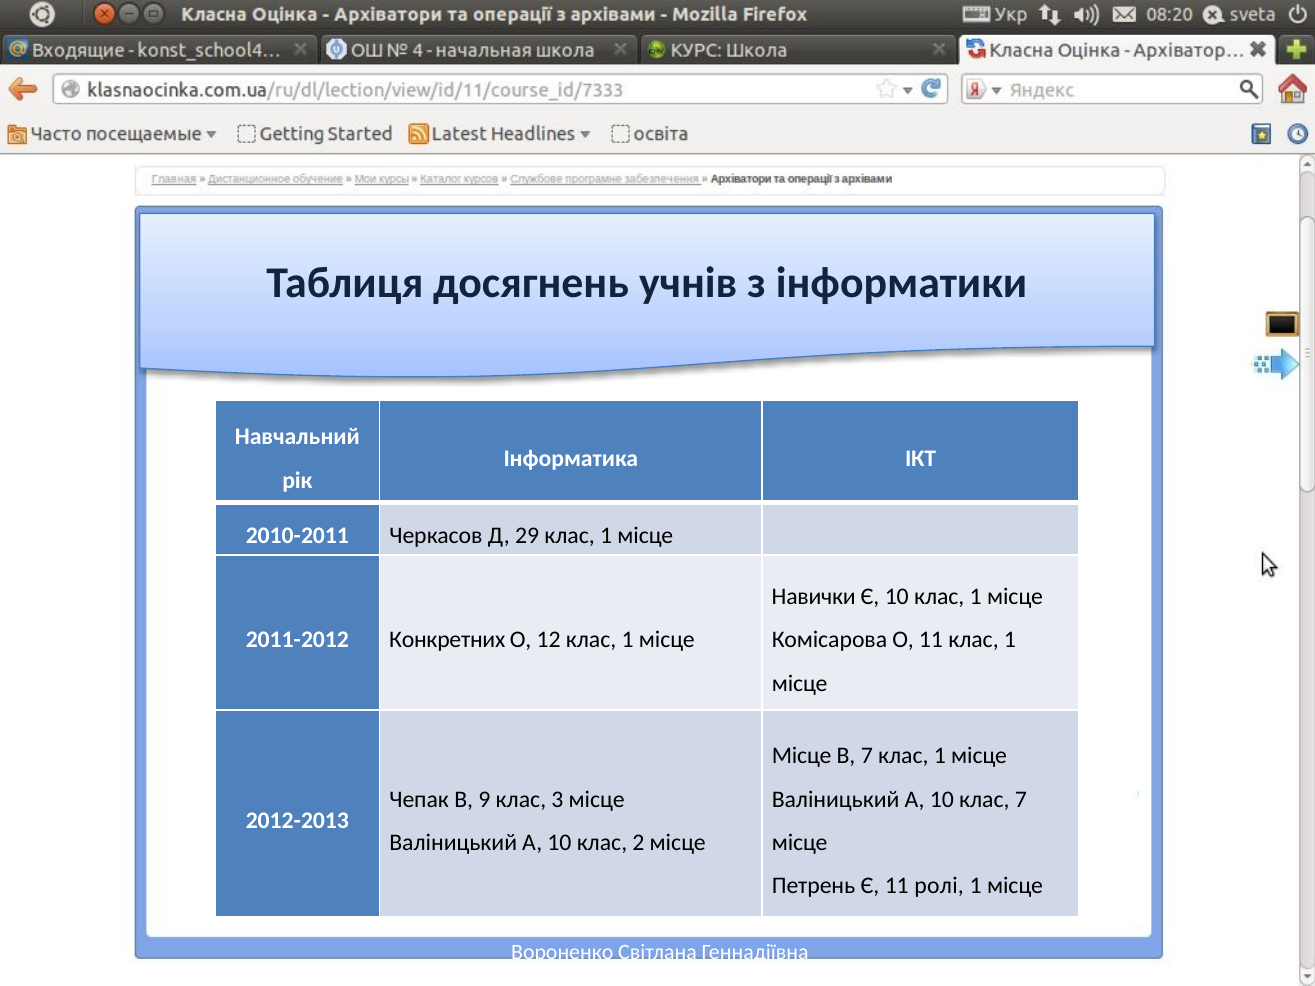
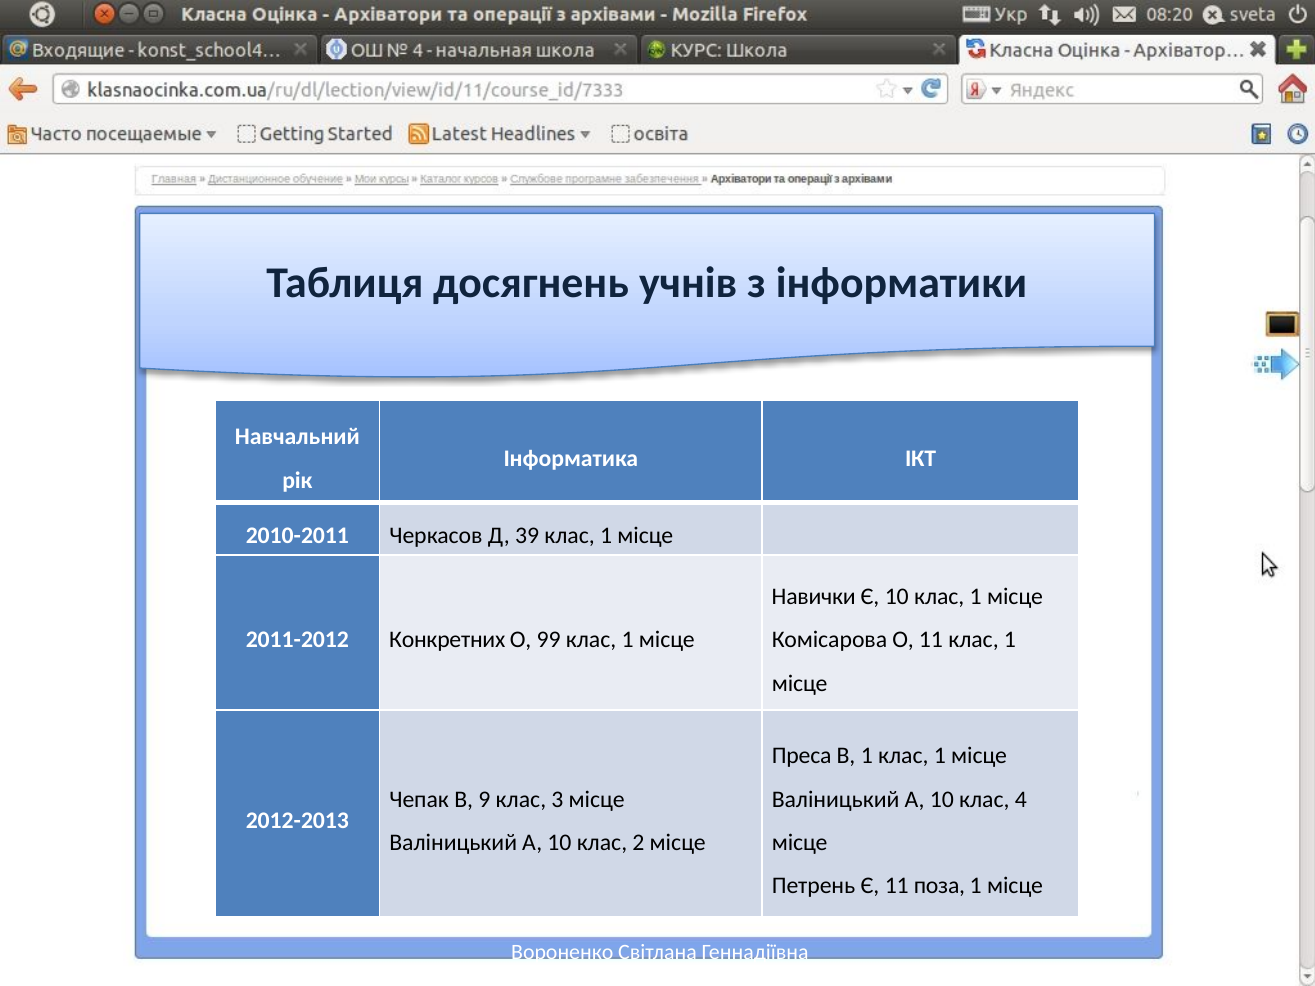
29: 29 -> 39
12: 12 -> 99
Місце at (802, 756): Місце -> Преса
В 7: 7 -> 1
клас 7: 7 -> 4
ролі: ролі -> поза
